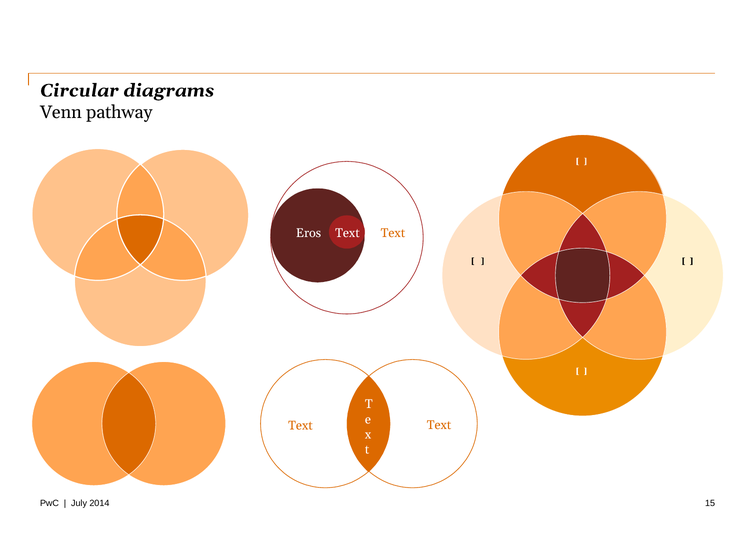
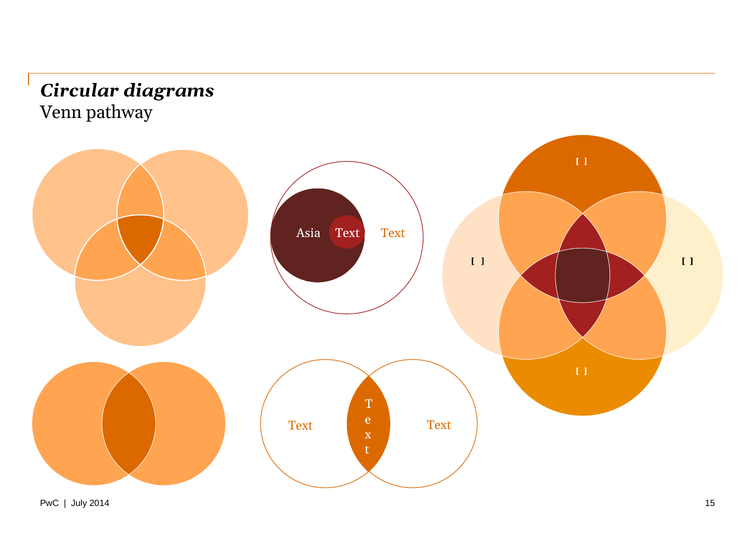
Eros: Eros -> Asia
